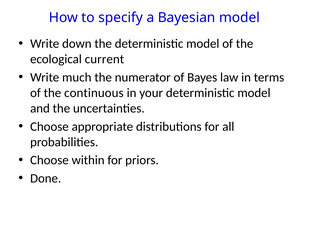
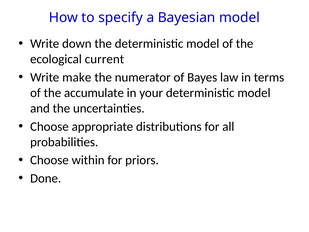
much: much -> make
continuous: continuous -> accumulate
